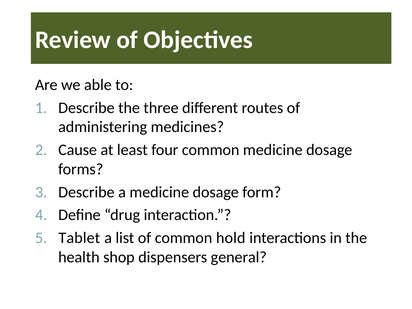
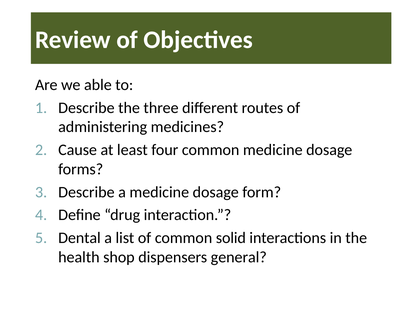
Tablet: Tablet -> Dental
hold: hold -> solid
